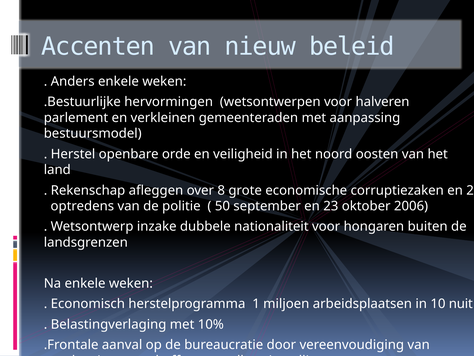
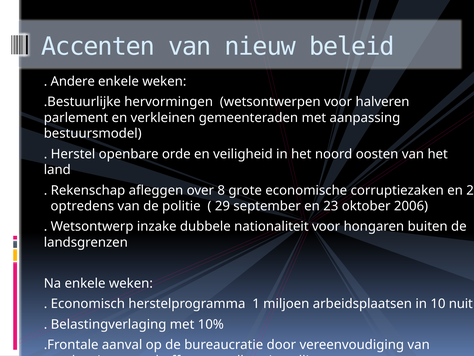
Anders: Anders -> Andere
50: 50 -> 29
